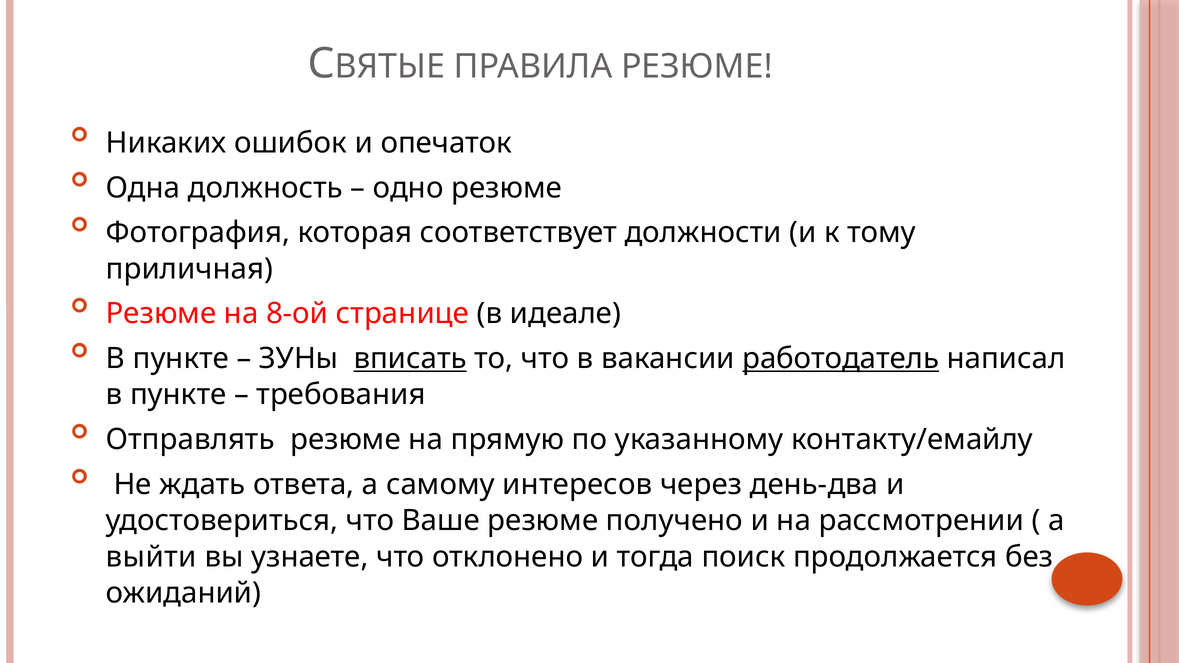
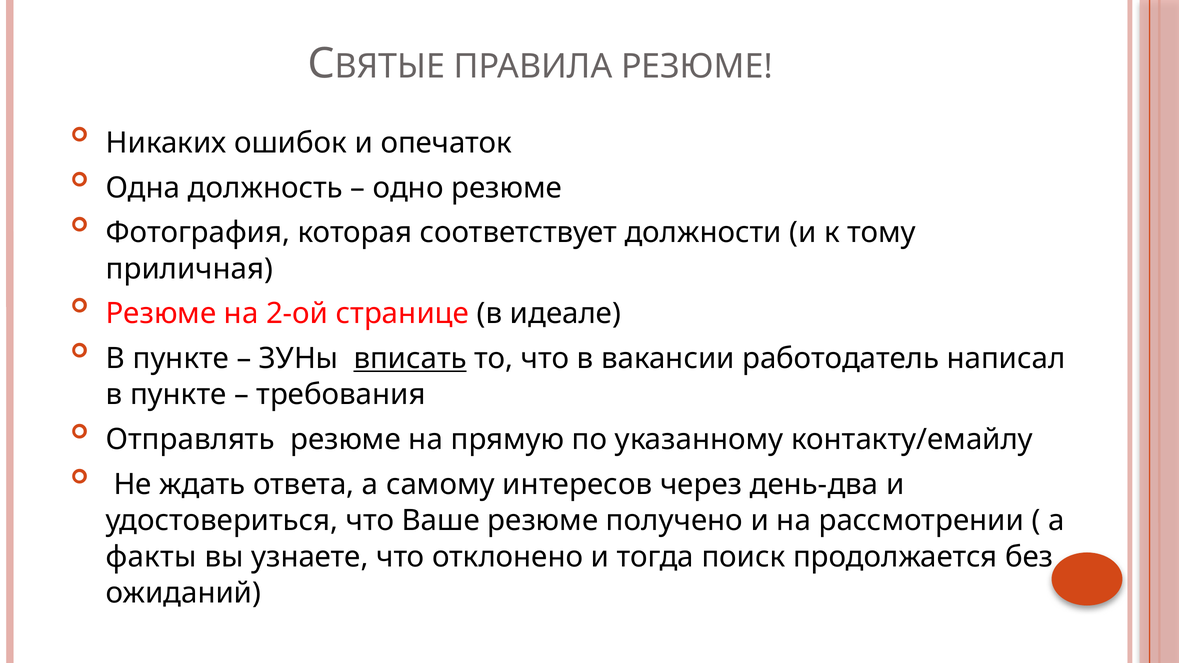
8-ой: 8-ой -> 2-ой
работодатель underline: present -> none
выйти: выйти -> факты
